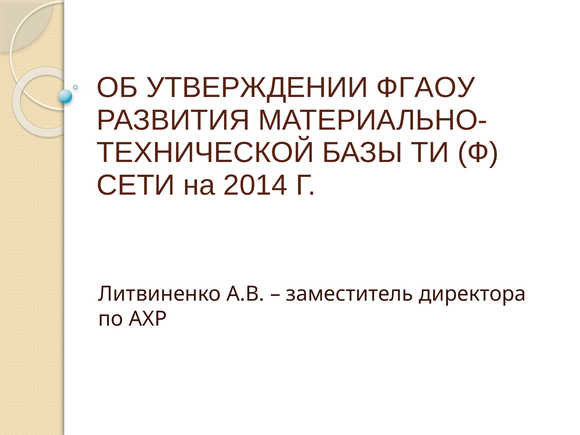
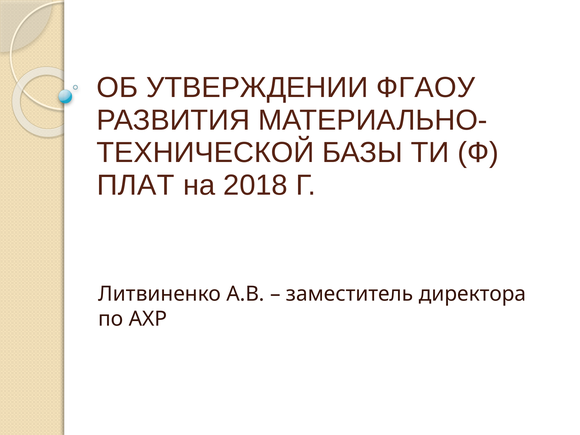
СЕТИ: СЕТИ -> ПЛАТ
2014: 2014 -> 2018
